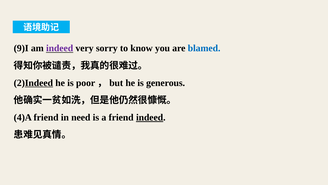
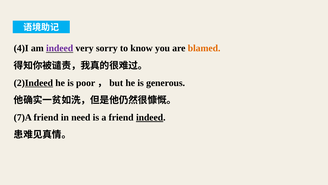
9)I: 9)I -> 4)I
blamed colour: blue -> orange
4)A: 4)A -> 7)A
